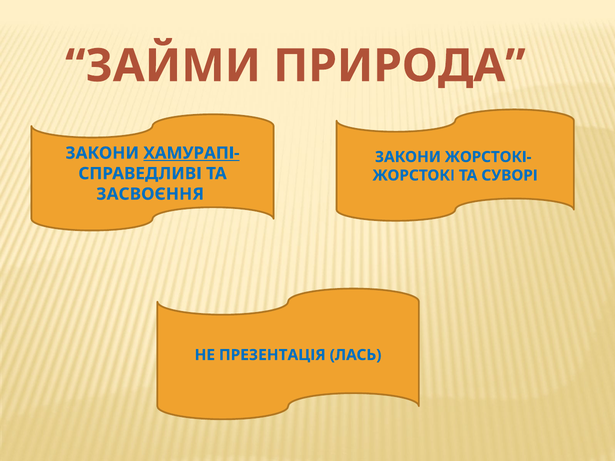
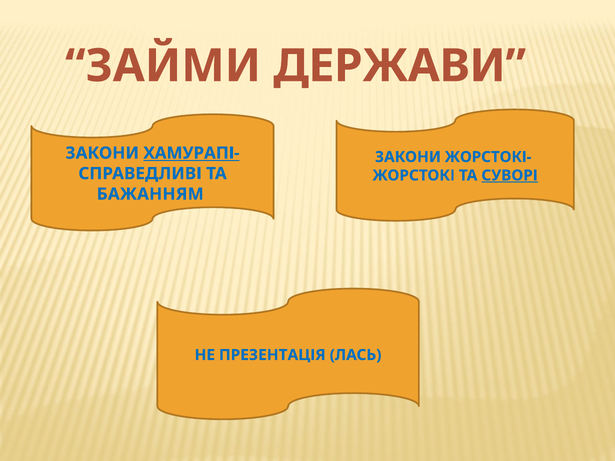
ПРИРОДА: ПРИРОДА -> ДЕРЖАВИ
СУВОРІ underline: none -> present
ЗАСВОЄННЯ: ЗАСВОЄННЯ -> БАЖАННЯМ
